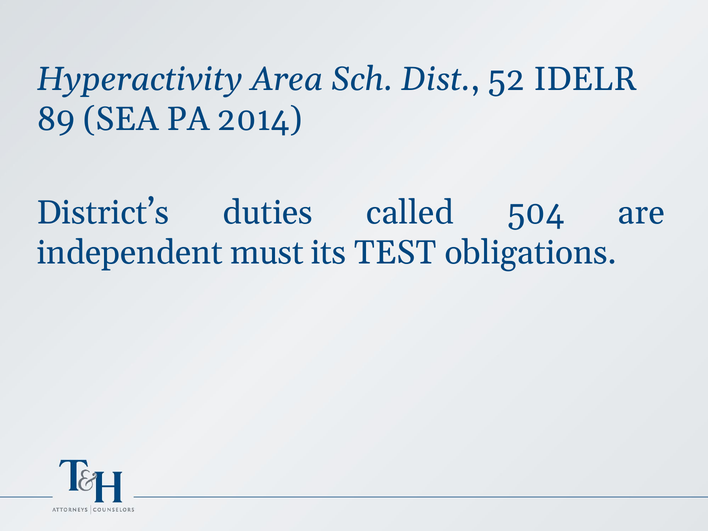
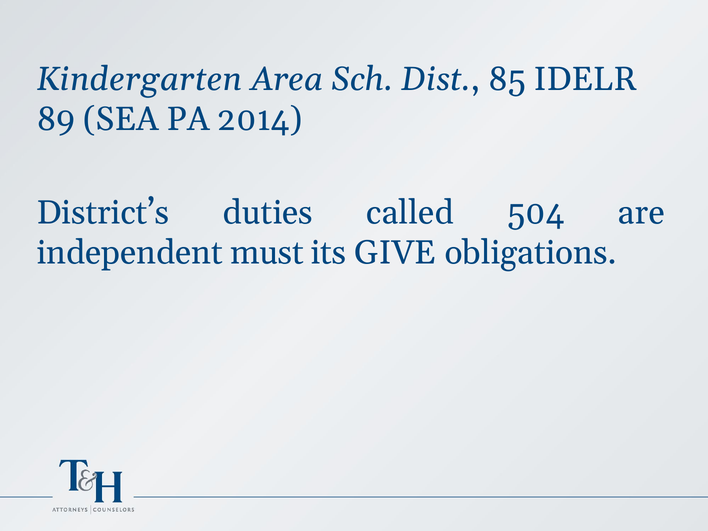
Hyperactivity: Hyperactivity -> Kindergarten
52: 52 -> 85
TEST: TEST -> GIVE
